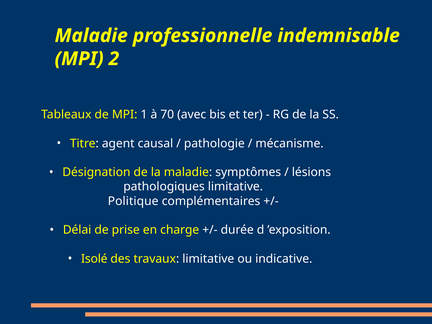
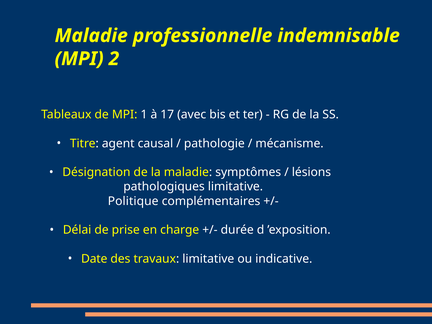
70: 70 -> 17
Isolé: Isolé -> Date
